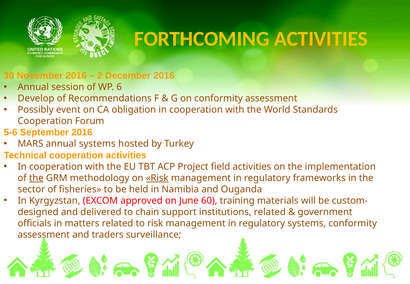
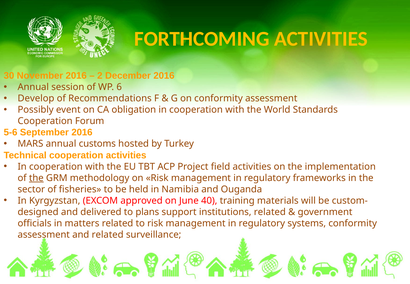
annual systems: systems -> customs
Risk at (157, 178) underline: present -> none
60: 60 -> 40
chain: chain -> plans
and traders: traders -> related
